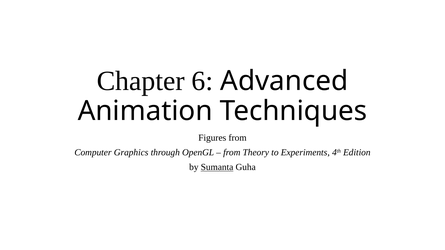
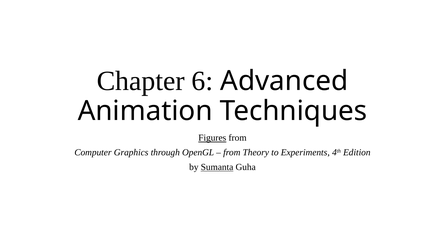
Figures underline: none -> present
